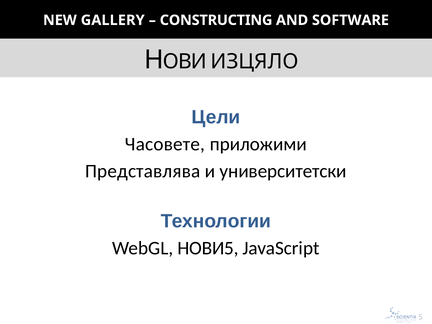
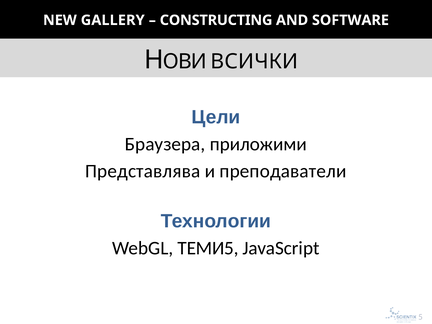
ИЗЦЯЛО: ИЗЦЯЛО -> ВСИЧКИ
Часовете: Часовете -> Браузера
университетски: университетски -> преподаватели
НОВИ5: НОВИ5 -> ТЕМИ5
